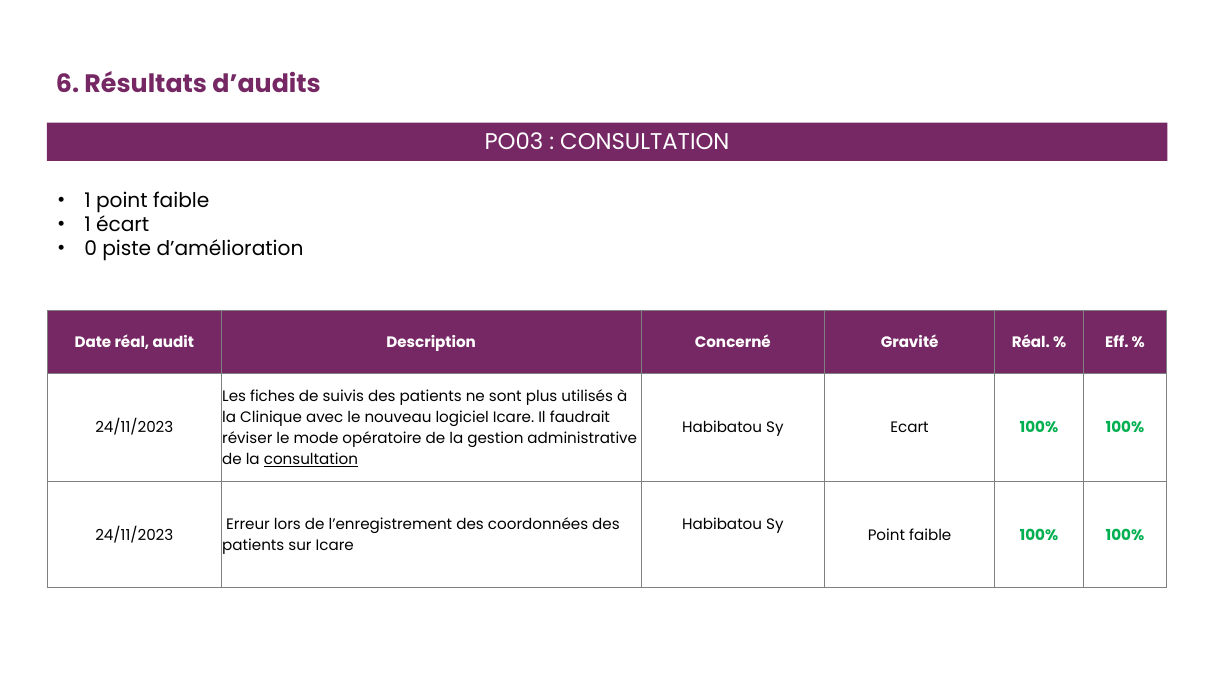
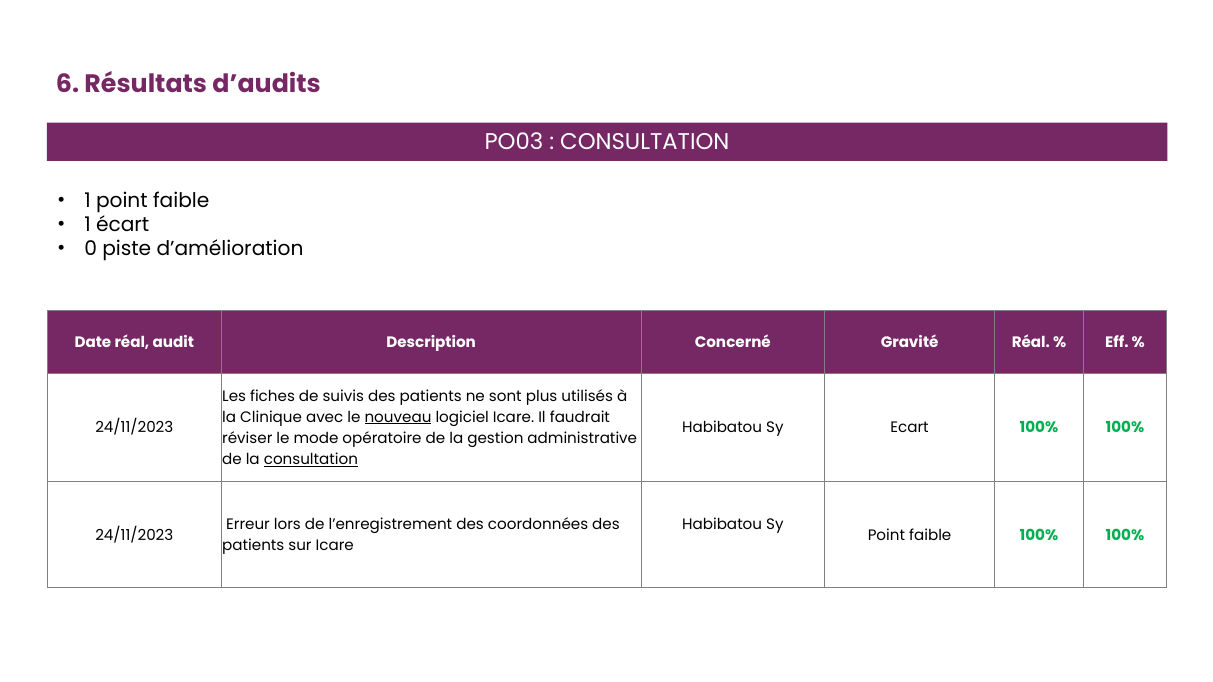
nouveau underline: none -> present
